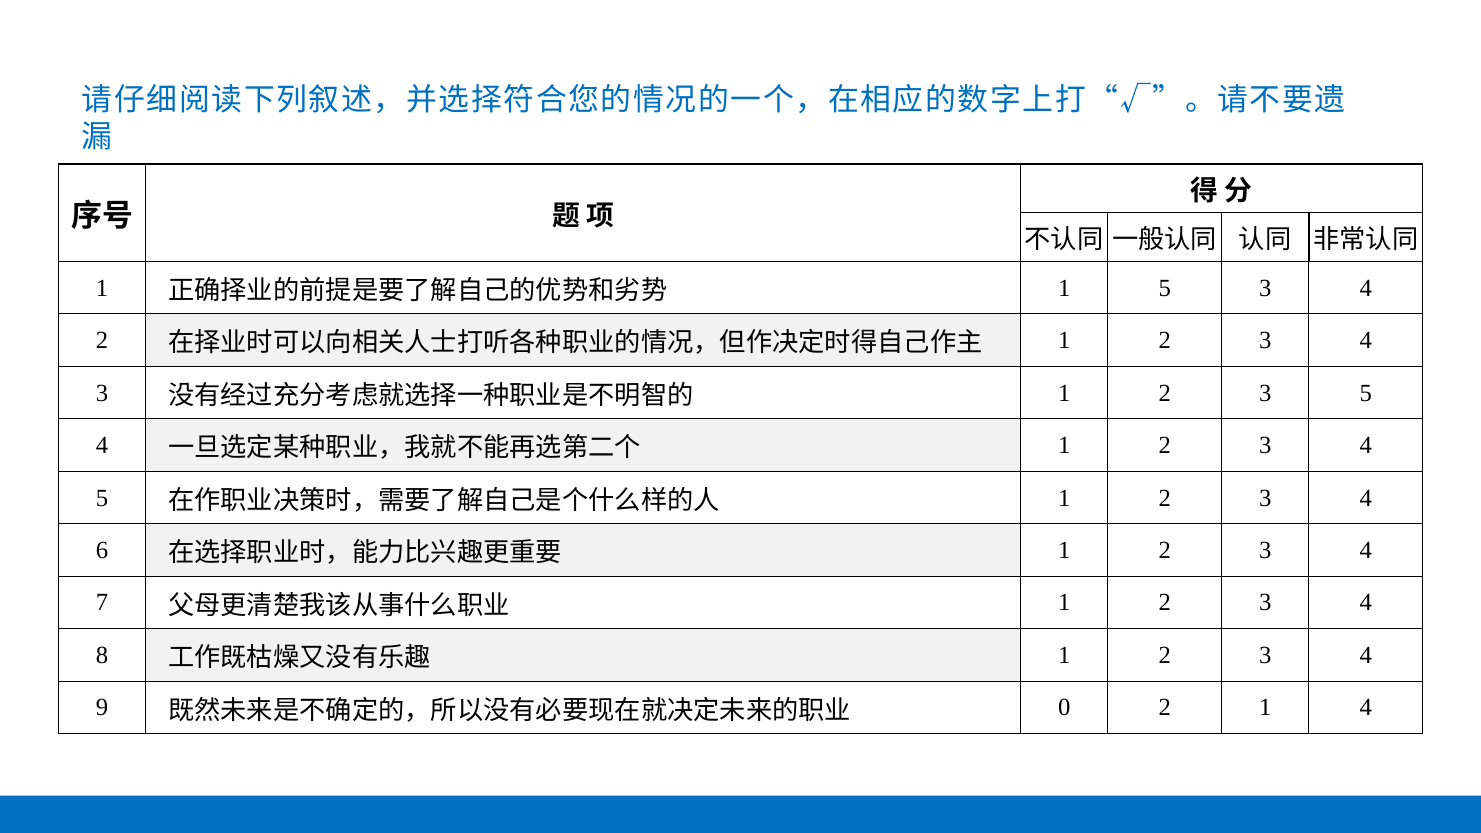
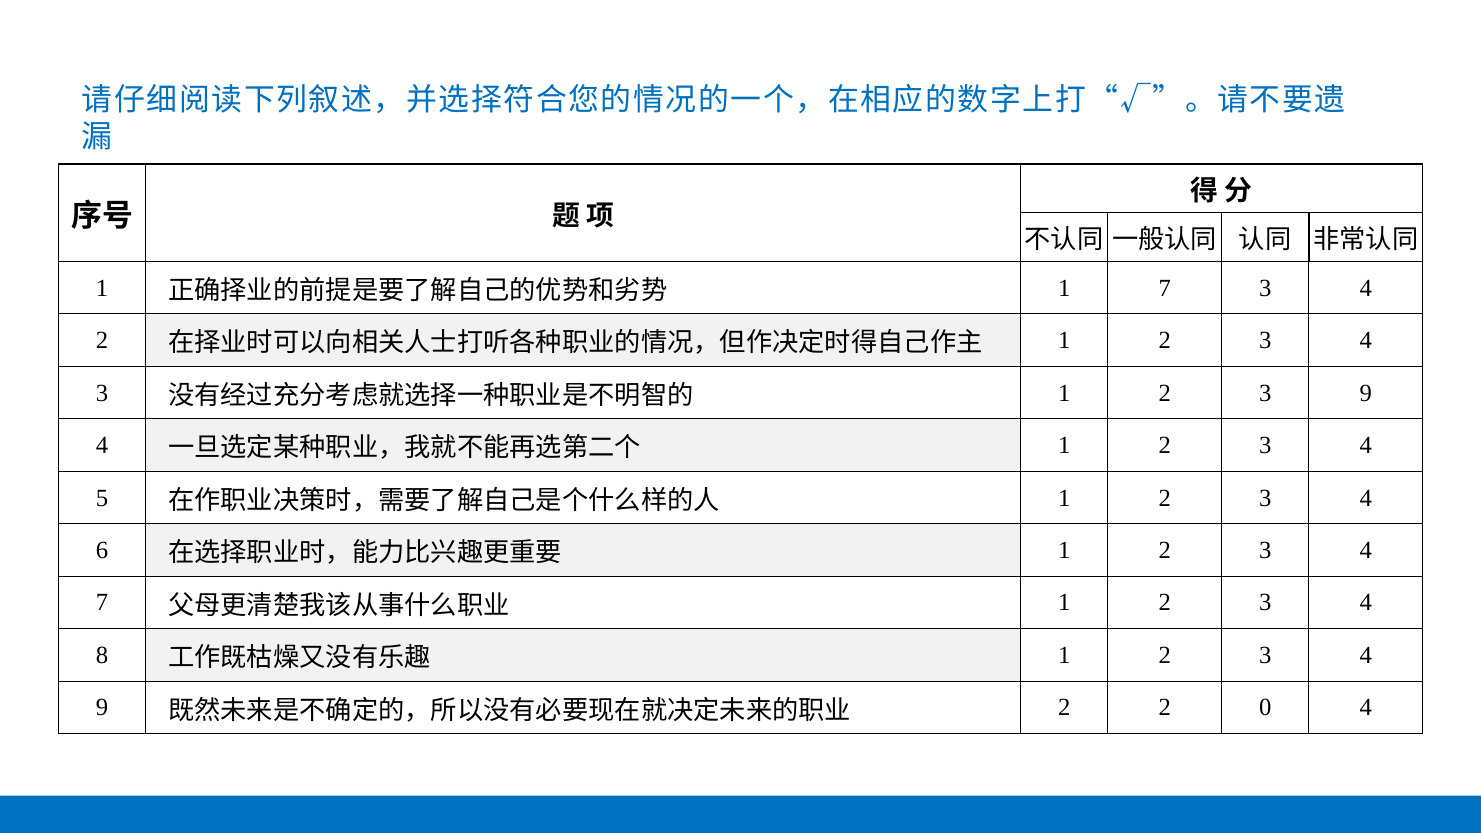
1 5: 5 -> 7
3 5: 5 -> 9
0 at (1064, 708): 0 -> 2
2 1: 1 -> 0
